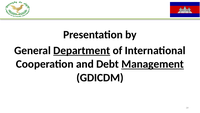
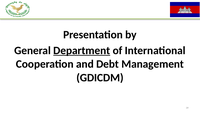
Management underline: present -> none
